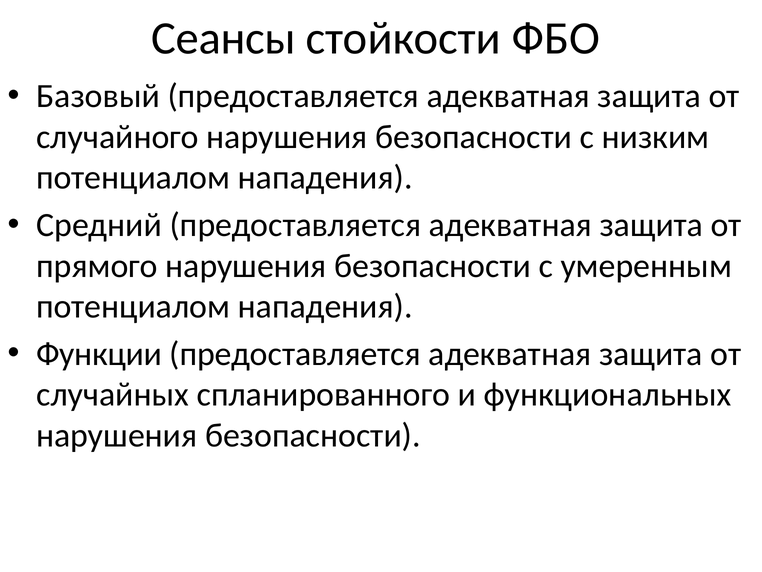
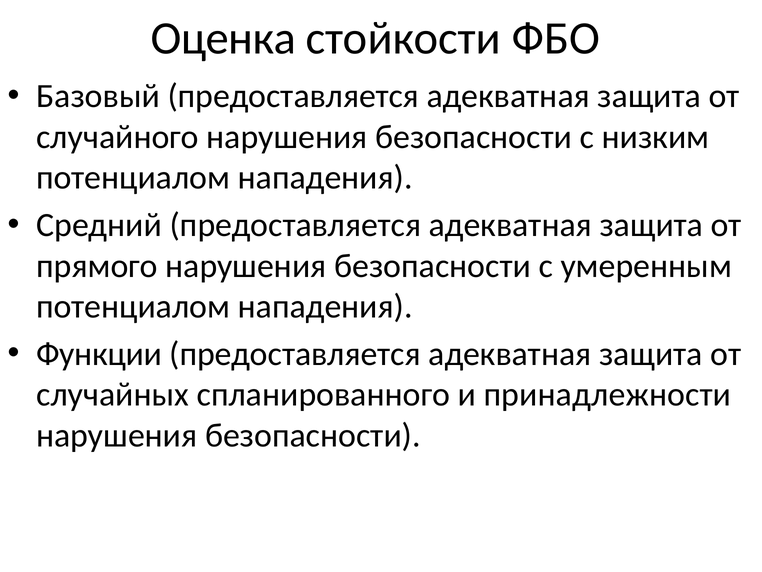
Сеансы: Сеансы -> Оценка
функциональных: функциональных -> принадлежности
